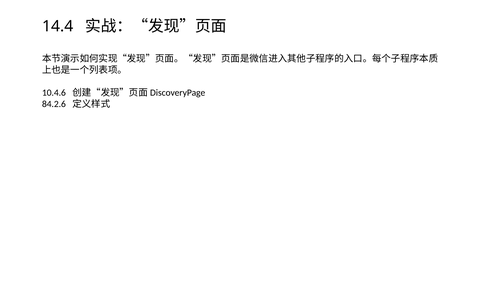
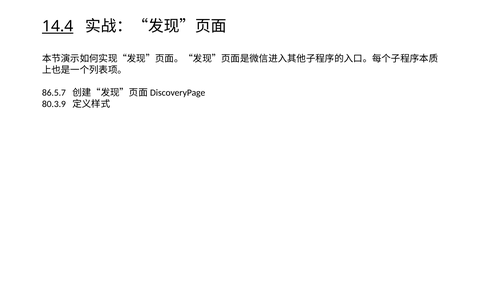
14.4 underline: none -> present
10.4.6: 10.4.6 -> 86.5.7
84.2.6: 84.2.6 -> 80.3.9
